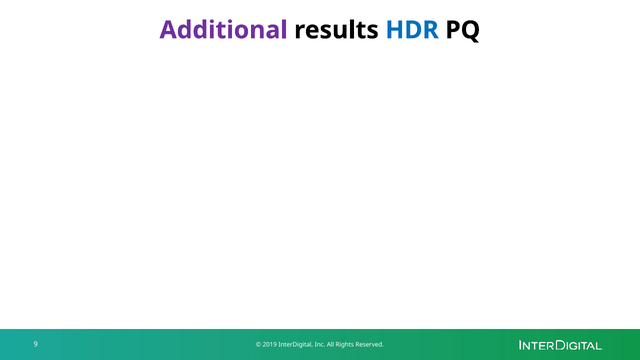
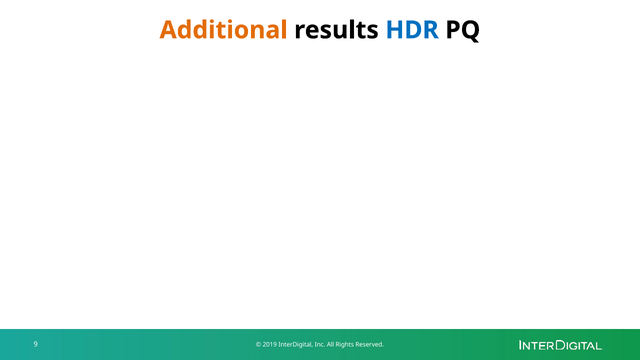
Additional colour: purple -> orange
